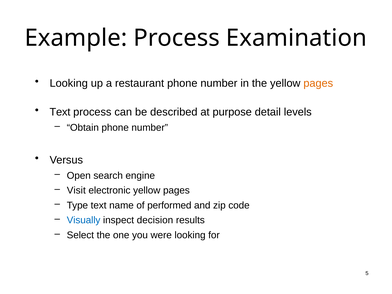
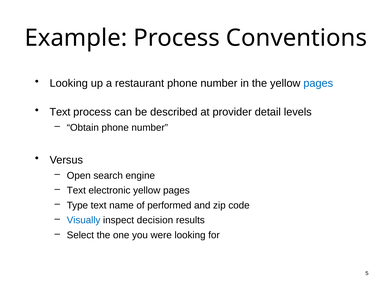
Examination: Examination -> Conventions
pages at (318, 83) colour: orange -> blue
purpose: purpose -> provider
Visit at (76, 190): Visit -> Text
